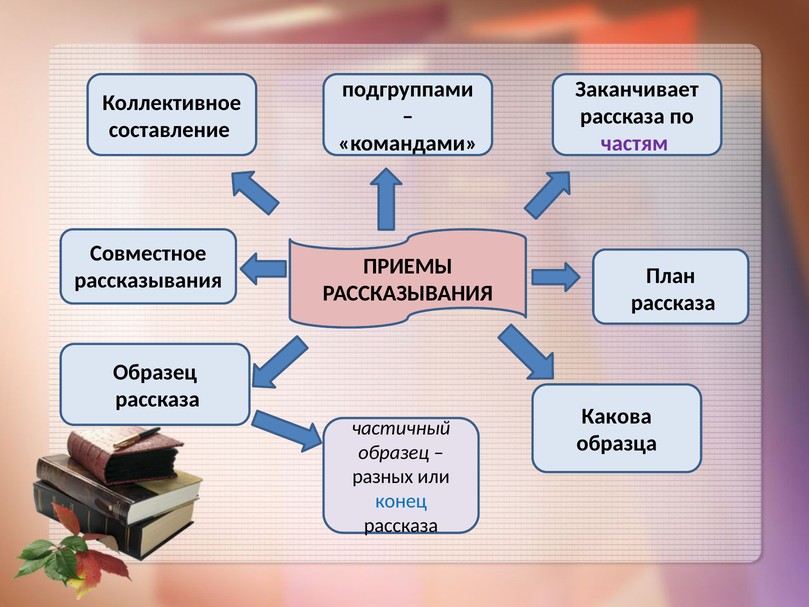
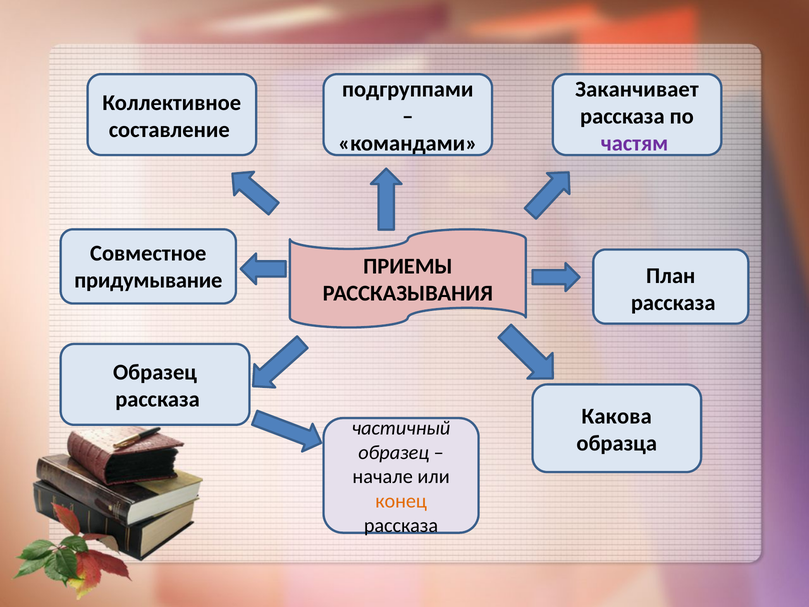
рассказывания at (148, 280): рассказывания -> придумывание
разных: разных -> начале
конец colour: blue -> orange
